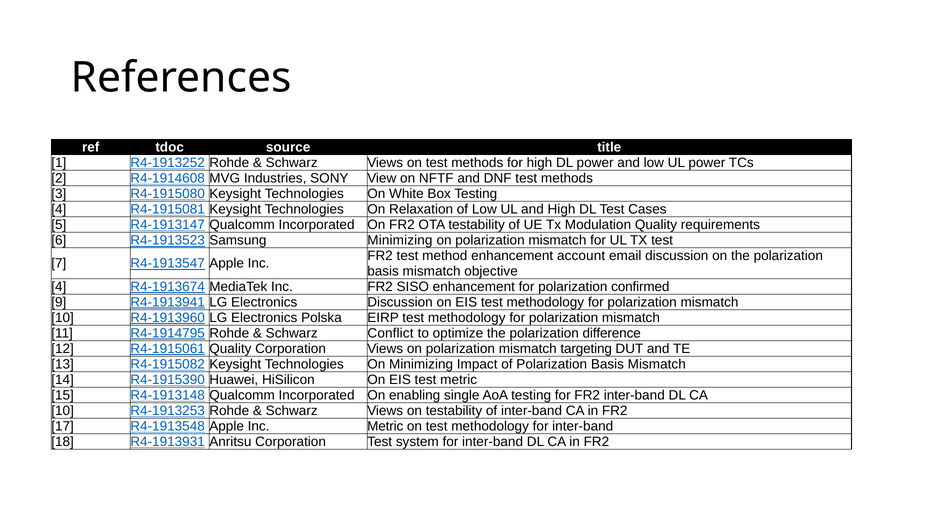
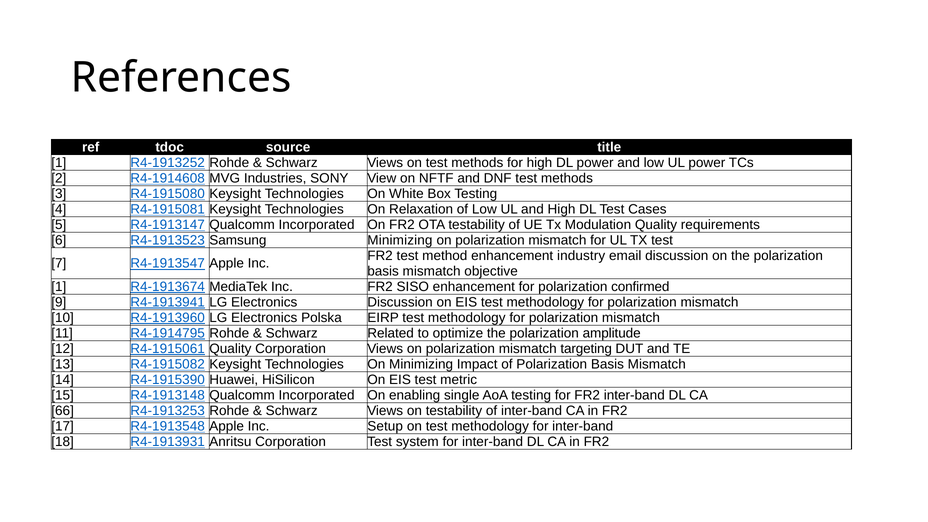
account: account -> industry
4 at (59, 287): 4 -> 1
Conflict: Conflict -> Related
difference: difference -> amplitude
10 at (63, 411): 10 -> 66
Inc Metric: Metric -> Setup
